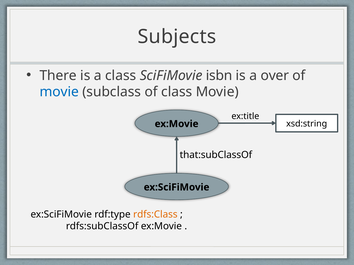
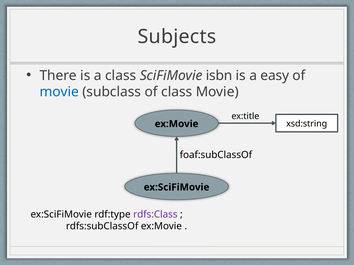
over: over -> easy
that:subClassOf: that:subClassOf -> foaf:subClassOf
rdfs:Class colour: orange -> purple
